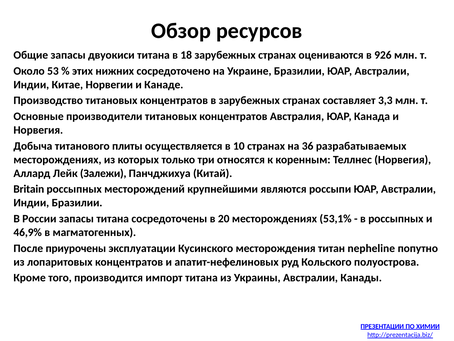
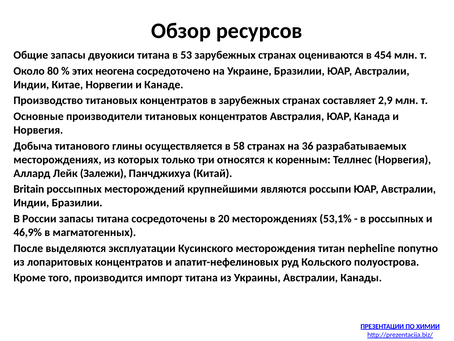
18: 18 -> 53
926: 926 -> 454
53: 53 -> 80
нижних: нижних -> неогена
3,3: 3,3 -> 2,9
плиты: плиты -> глины
10: 10 -> 58
приурочены: приурочены -> выделяются
